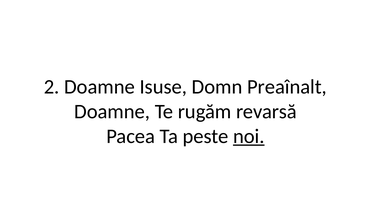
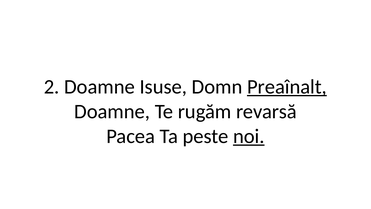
Preaînalt underline: none -> present
